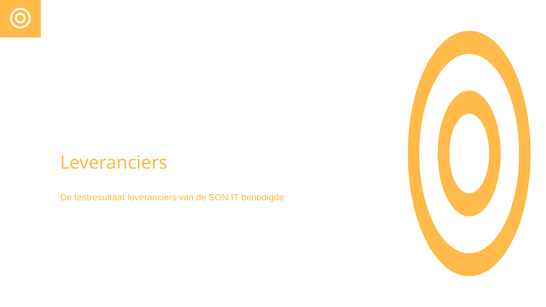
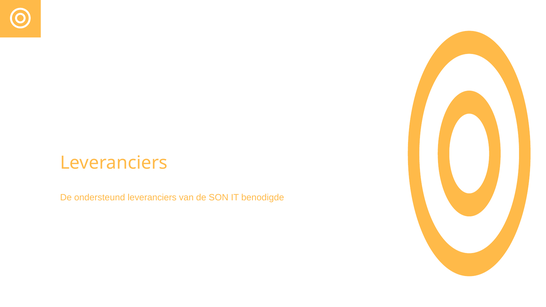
testresultaat: testresultaat -> ondersteund
